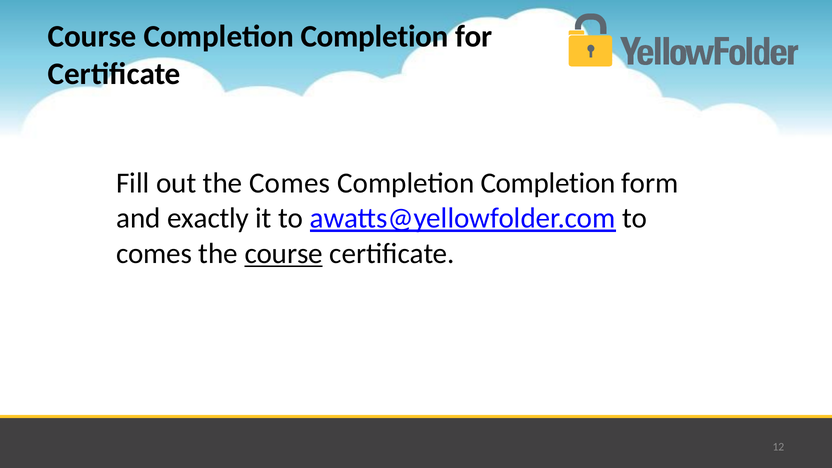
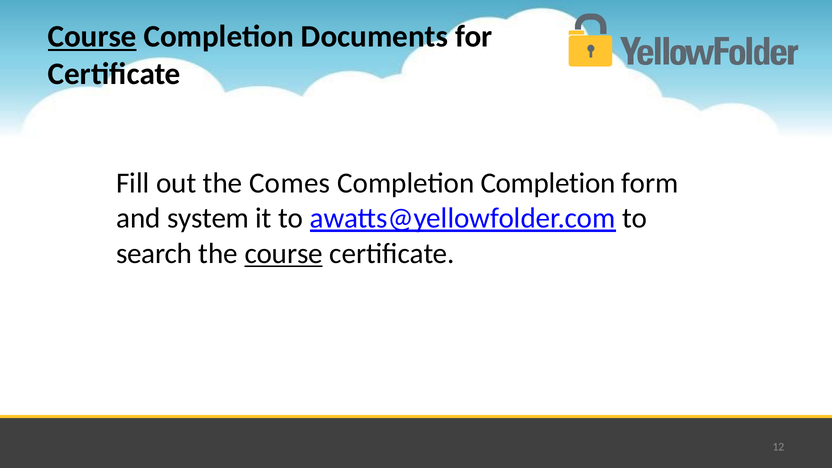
Course at (92, 37) underline: none -> present
Completion at (375, 37): Completion -> Documents
exactly: exactly -> system
comes at (154, 254): comes -> search
